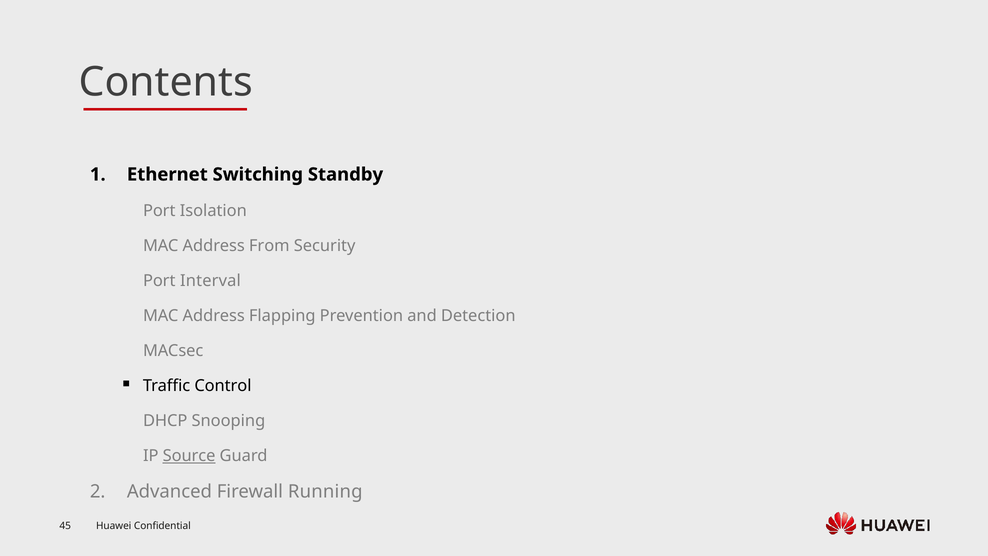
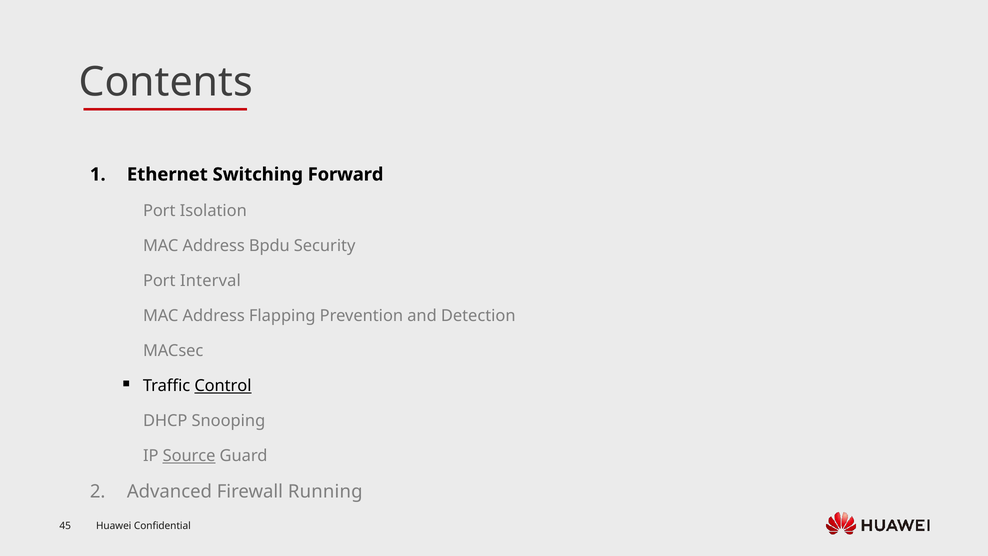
Standby: Standby -> Forward
From: From -> Bpdu
Control underline: none -> present
